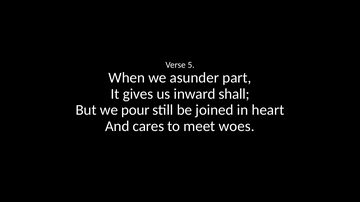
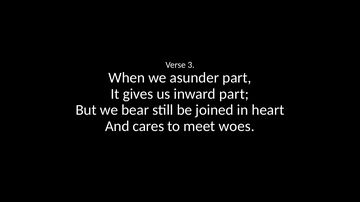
5: 5 -> 3
inward shall: shall -> part
pour: pour -> bear
